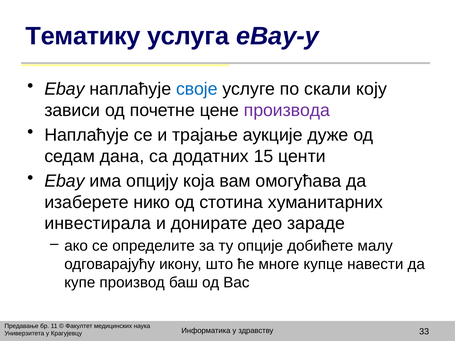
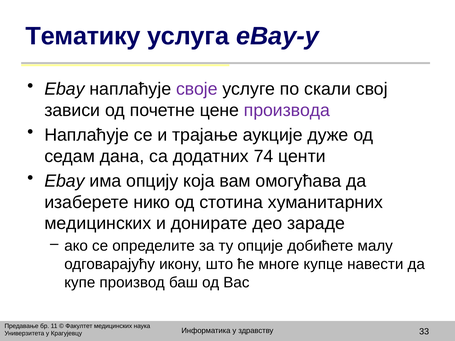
своје colour: blue -> purple
коју: коју -> свој
15: 15 -> 74
инвестирала at (98, 224): инвестирала -> медицинских
